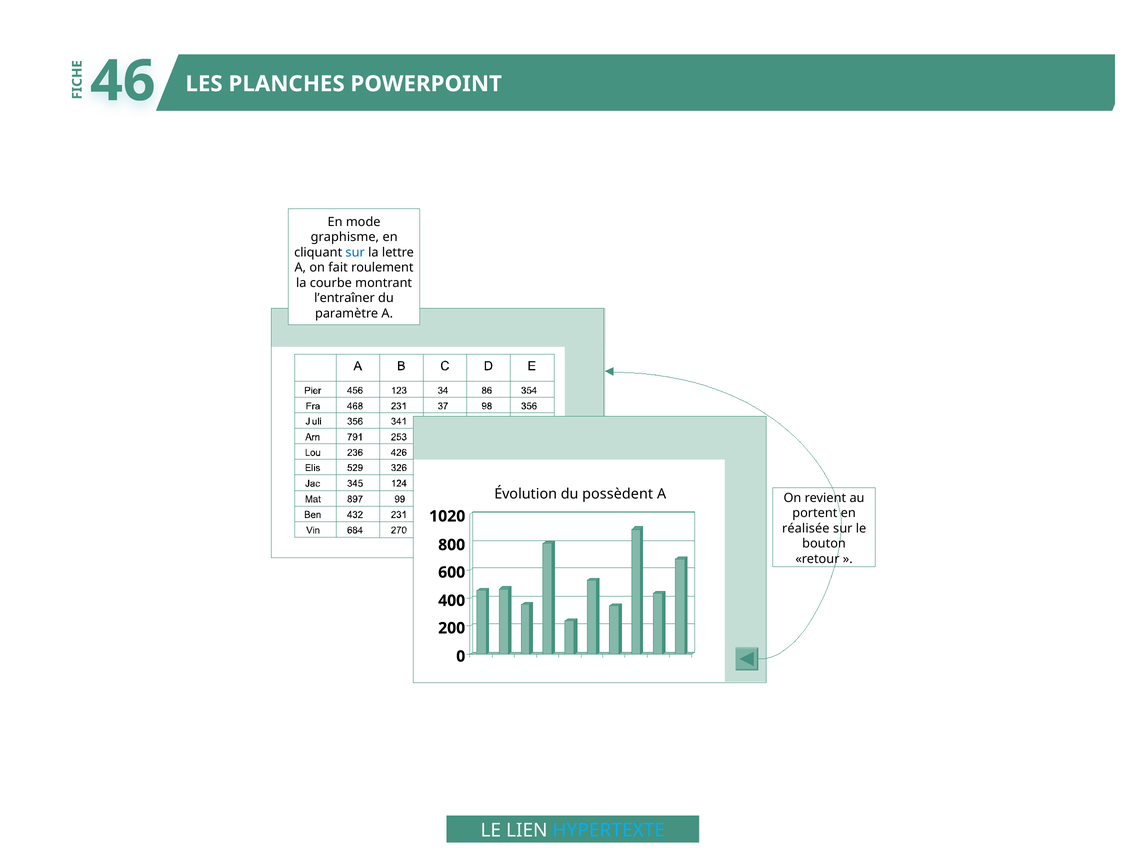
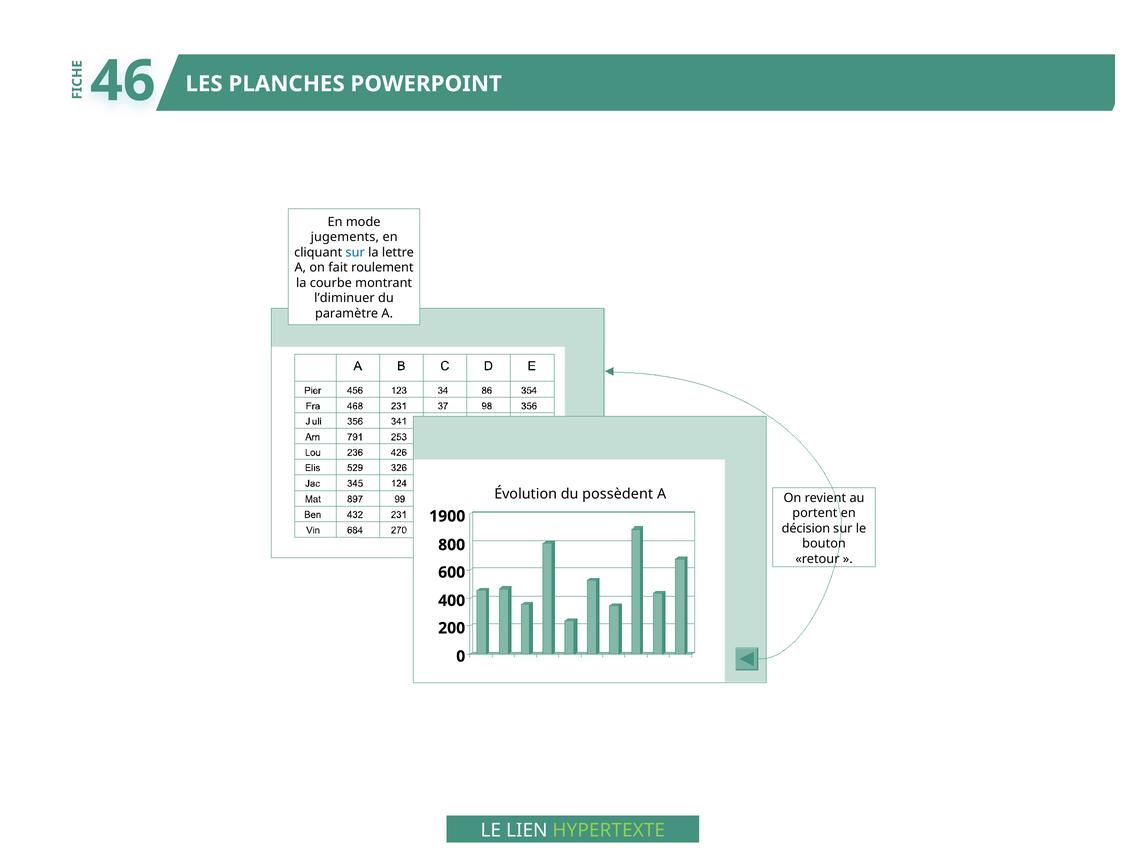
graphisme: graphisme -> jugements
l’entraîner: l’entraîner -> l’diminuer
1020: 1020 -> 1900
réalisée: réalisée -> décision
HYPERTEXTE colour: light blue -> light green
